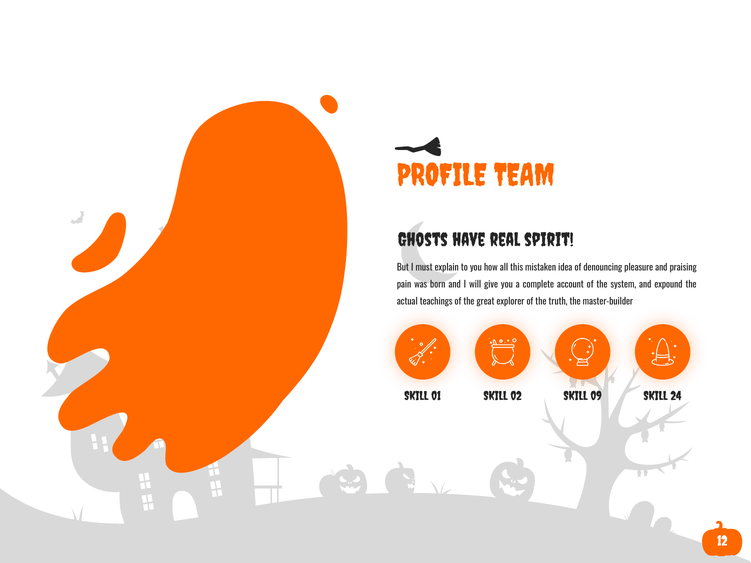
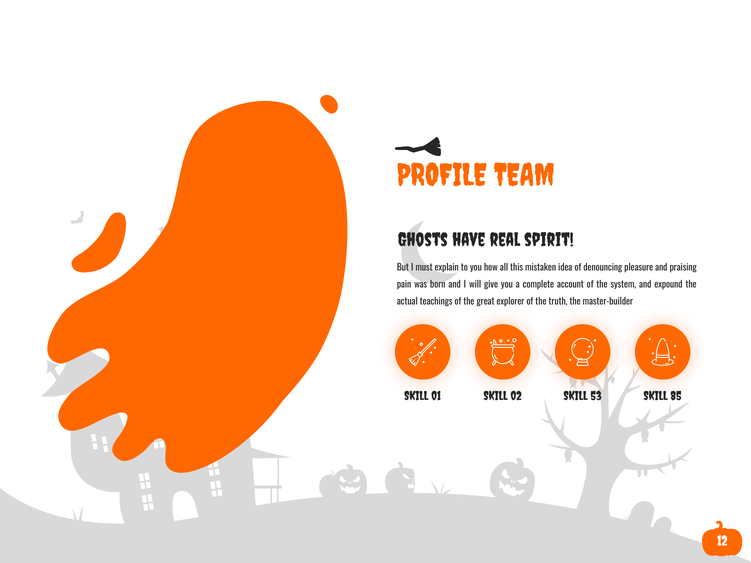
09: 09 -> 53
24: 24 -> 85
